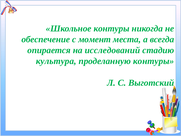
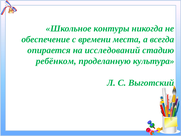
момент: момент -> времени
культура: культура -> ребёнком
проделанную контуры: контуры -> культура
